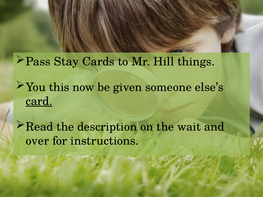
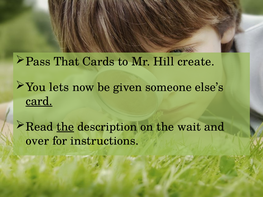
Stay: Stay -> That
things: things -> create
this: this -> lets
the at (65, 127) underline: none -> present
